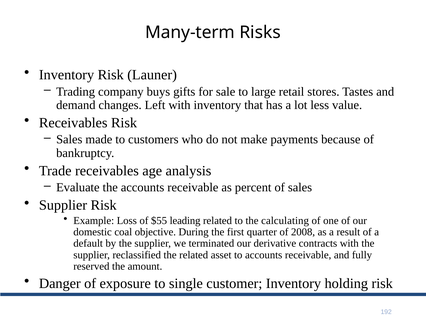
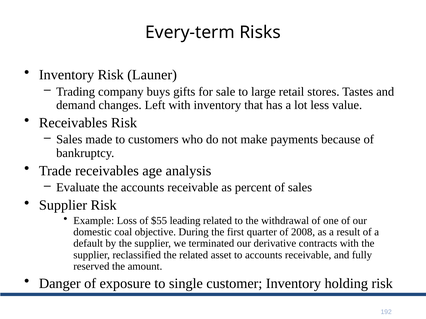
Many-term: Many-term -> Every-term
calculating: calculating -> withdrawal
